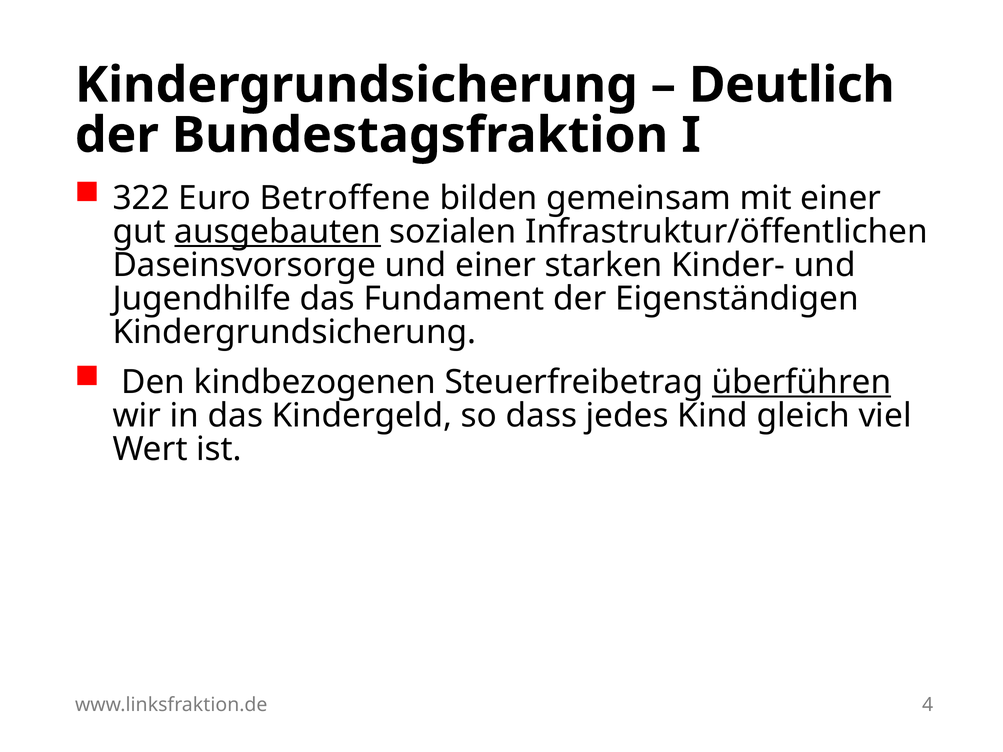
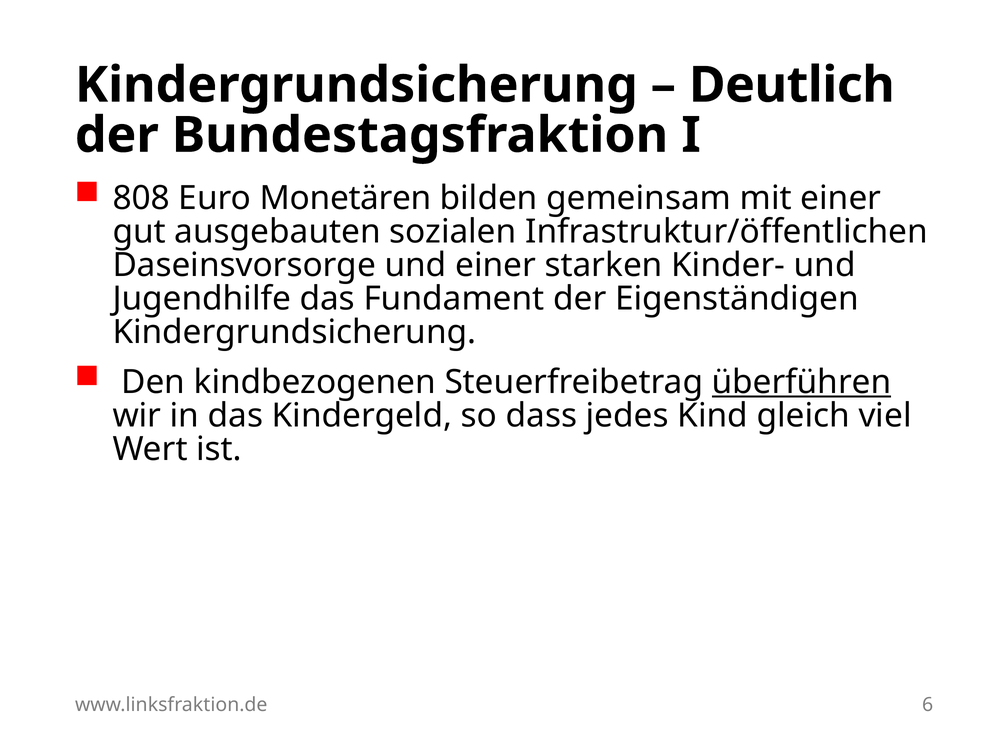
322: 322 -> 808
Betroffene: Betroffene -> Monetären
ausgebauten underline: present -> none
4: 4 -> 6
